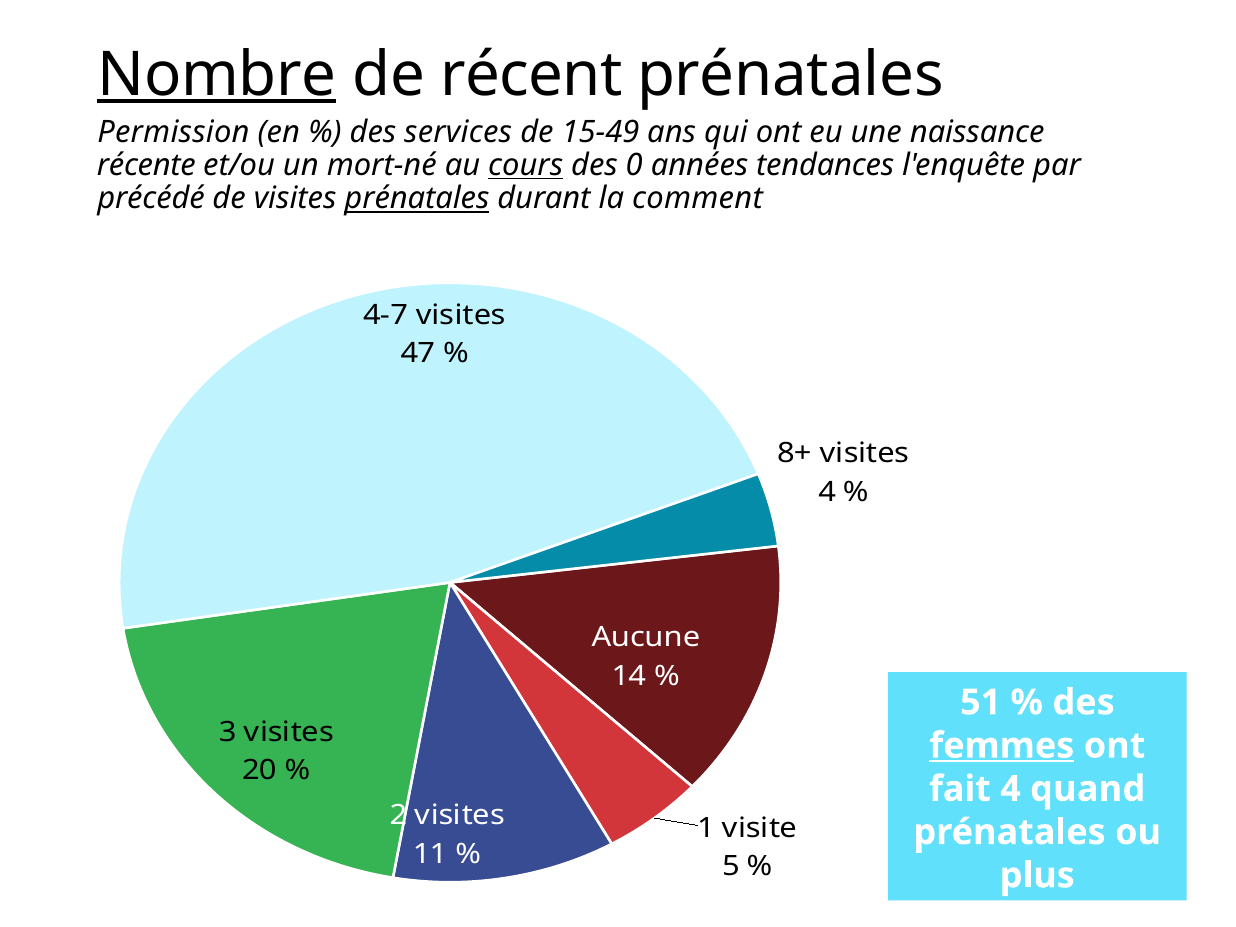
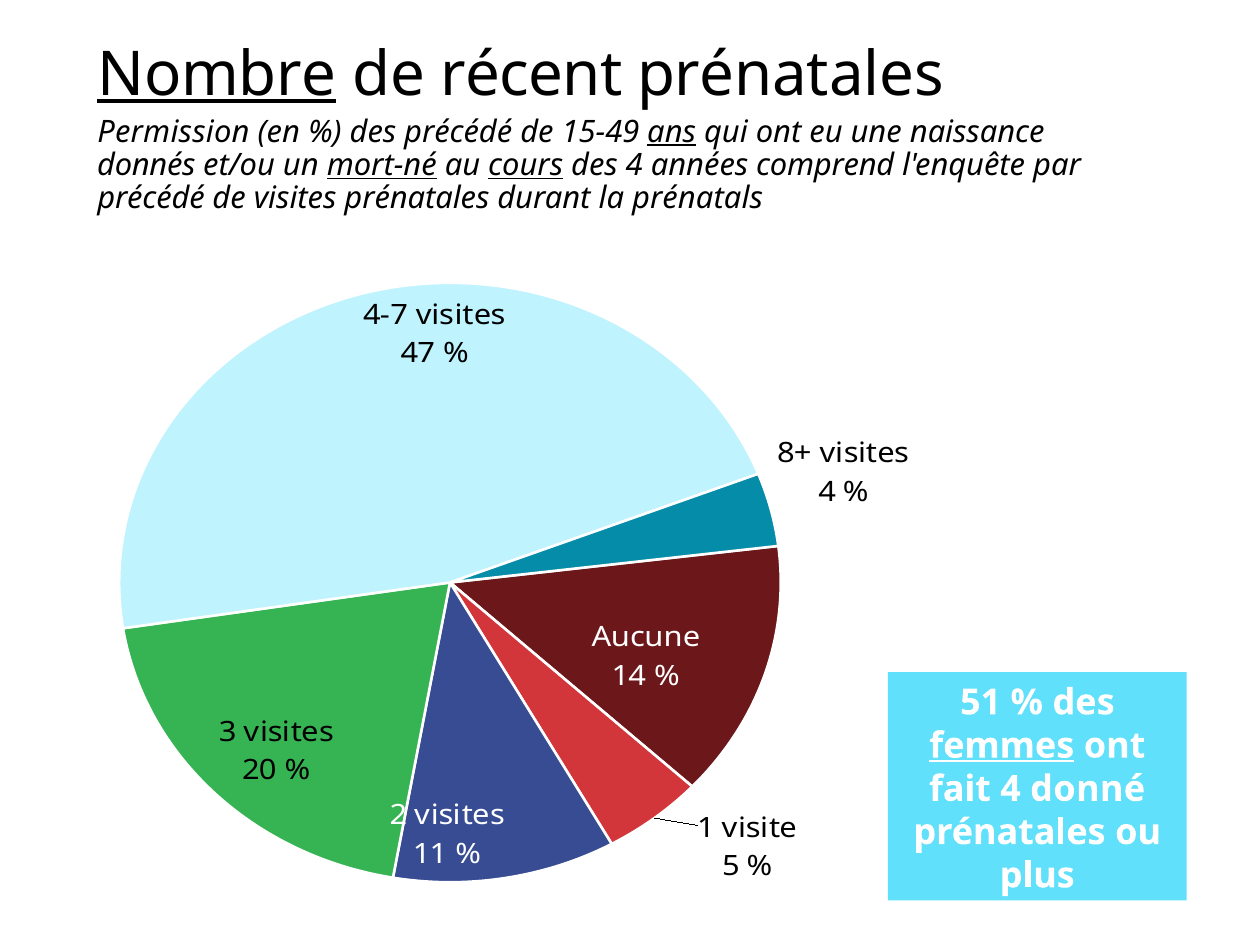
des services: services -> précédé
ans underline: none -> present
récente: récente -> donnés
mort-né underline: none -> present
des 0: 0 -> 4
tendances: tendances -> comprend
prénatales at (417, 199) underline: present -> none
comment: comment -> prénatals
quand: quand -> donné
